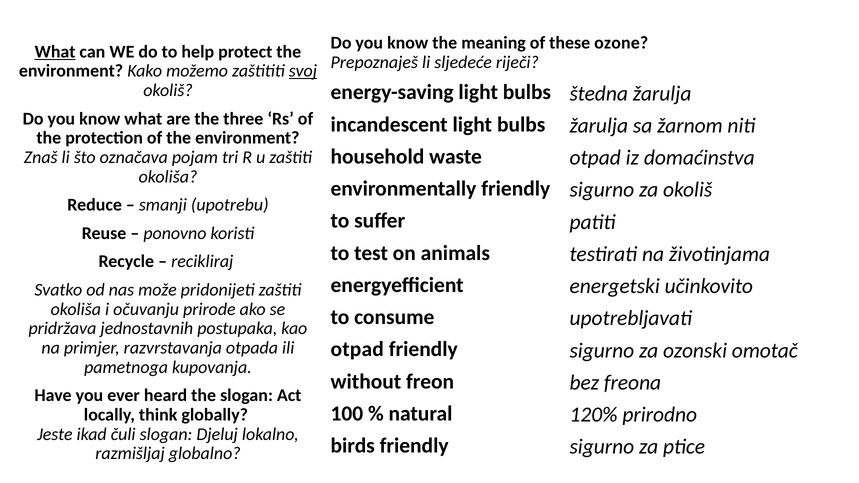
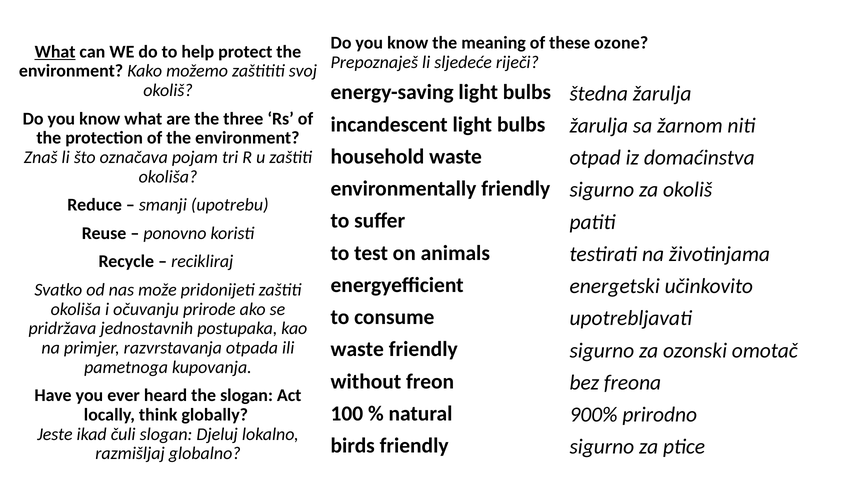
svoj underline: present -> none
otpad at (357, 350): otpad -> waste
120%: 120% -> 900%
